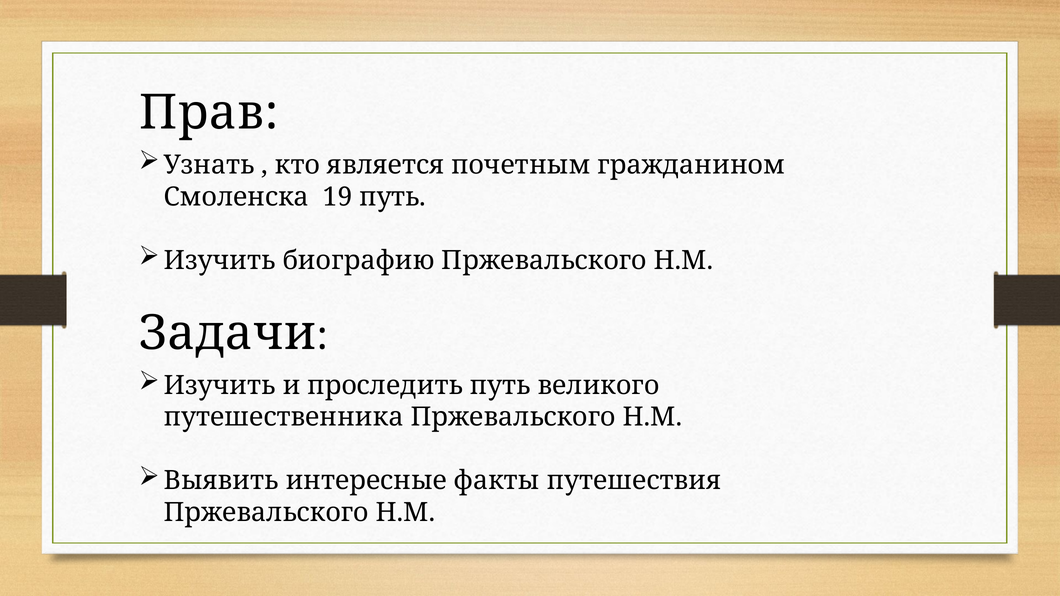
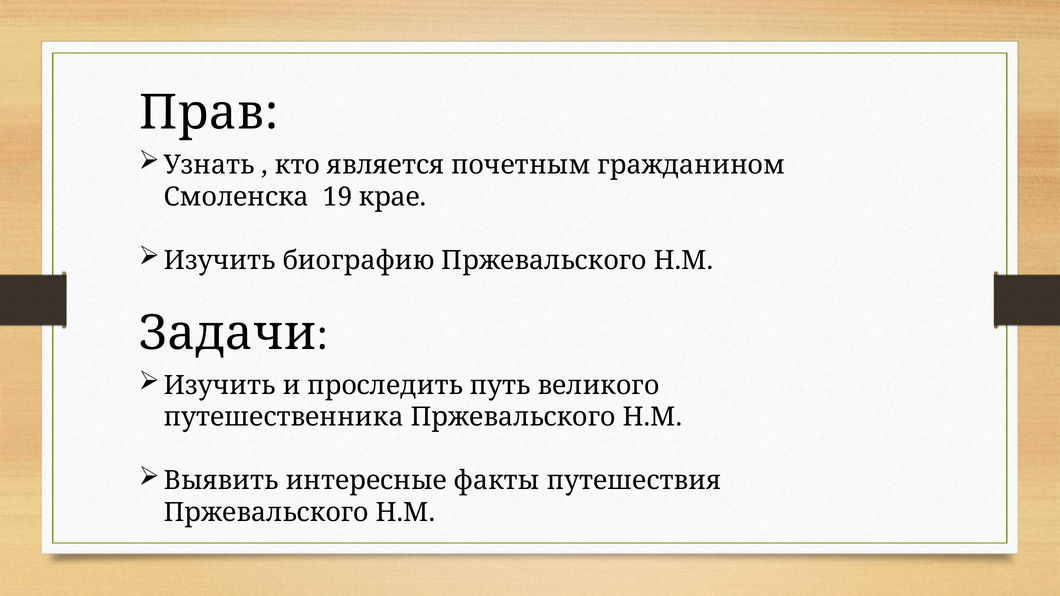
19 путь: путь -> крае
